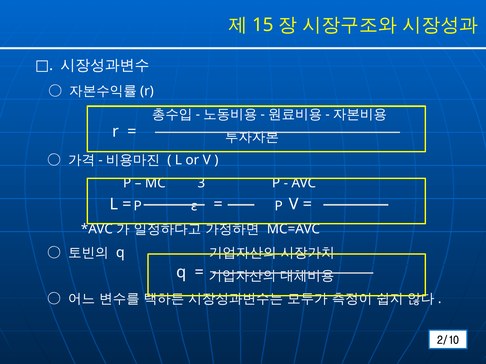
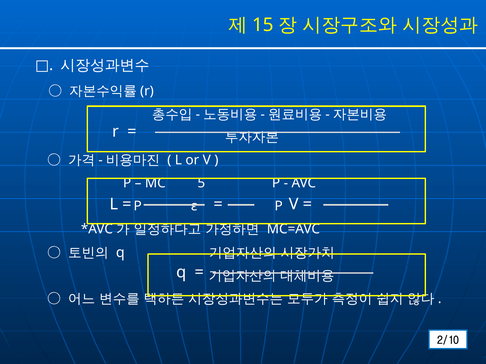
3: 3 -> 5
